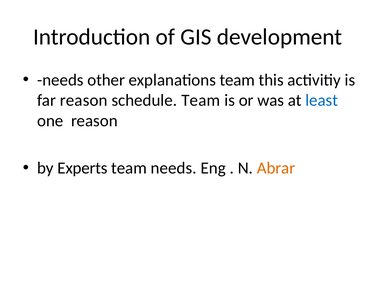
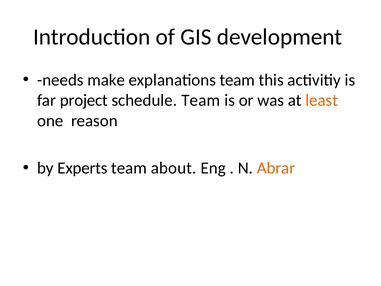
other: other -> make
far reason: reason -> project
least colour: blue -> orange
team needs: needs -> about
